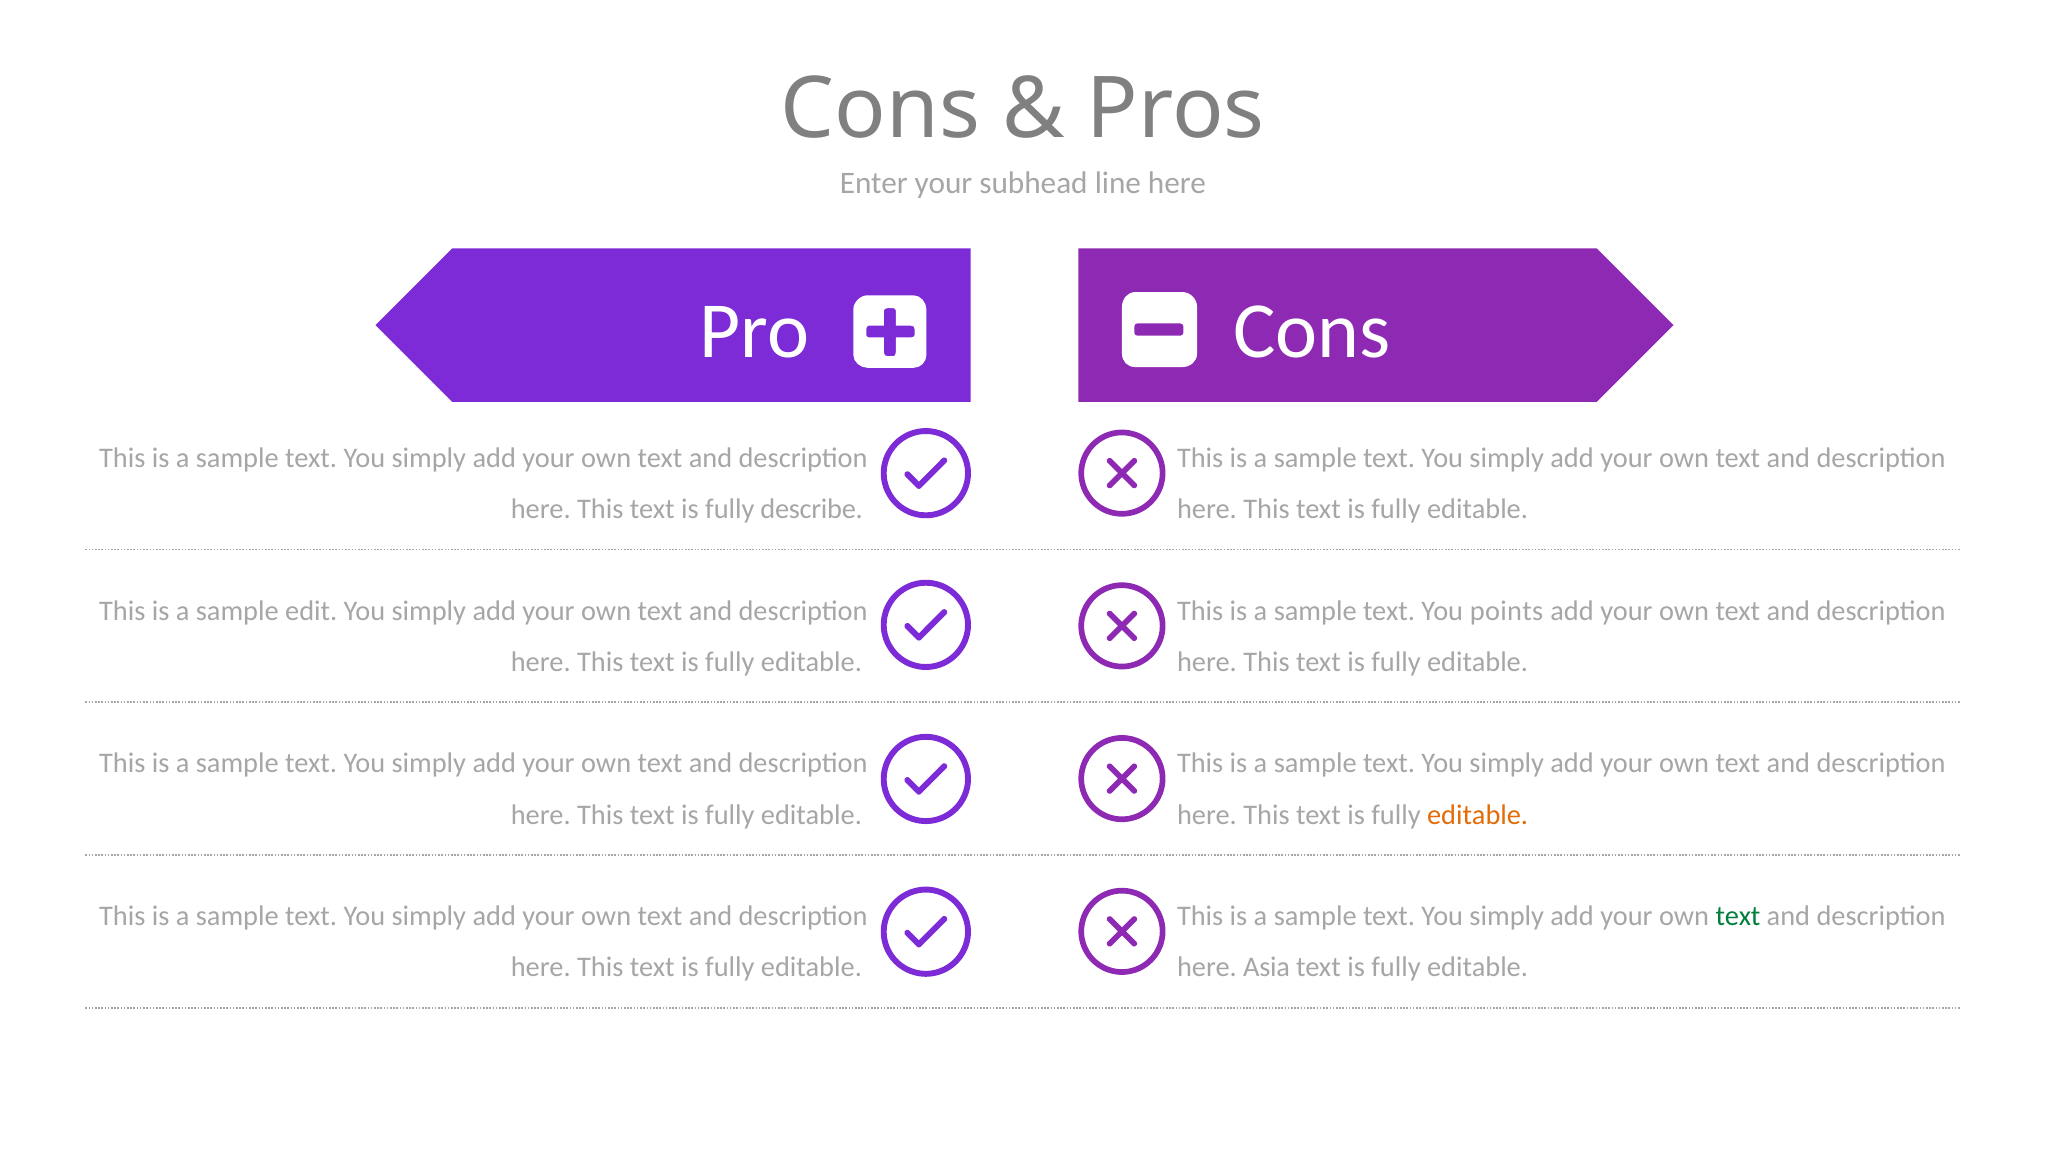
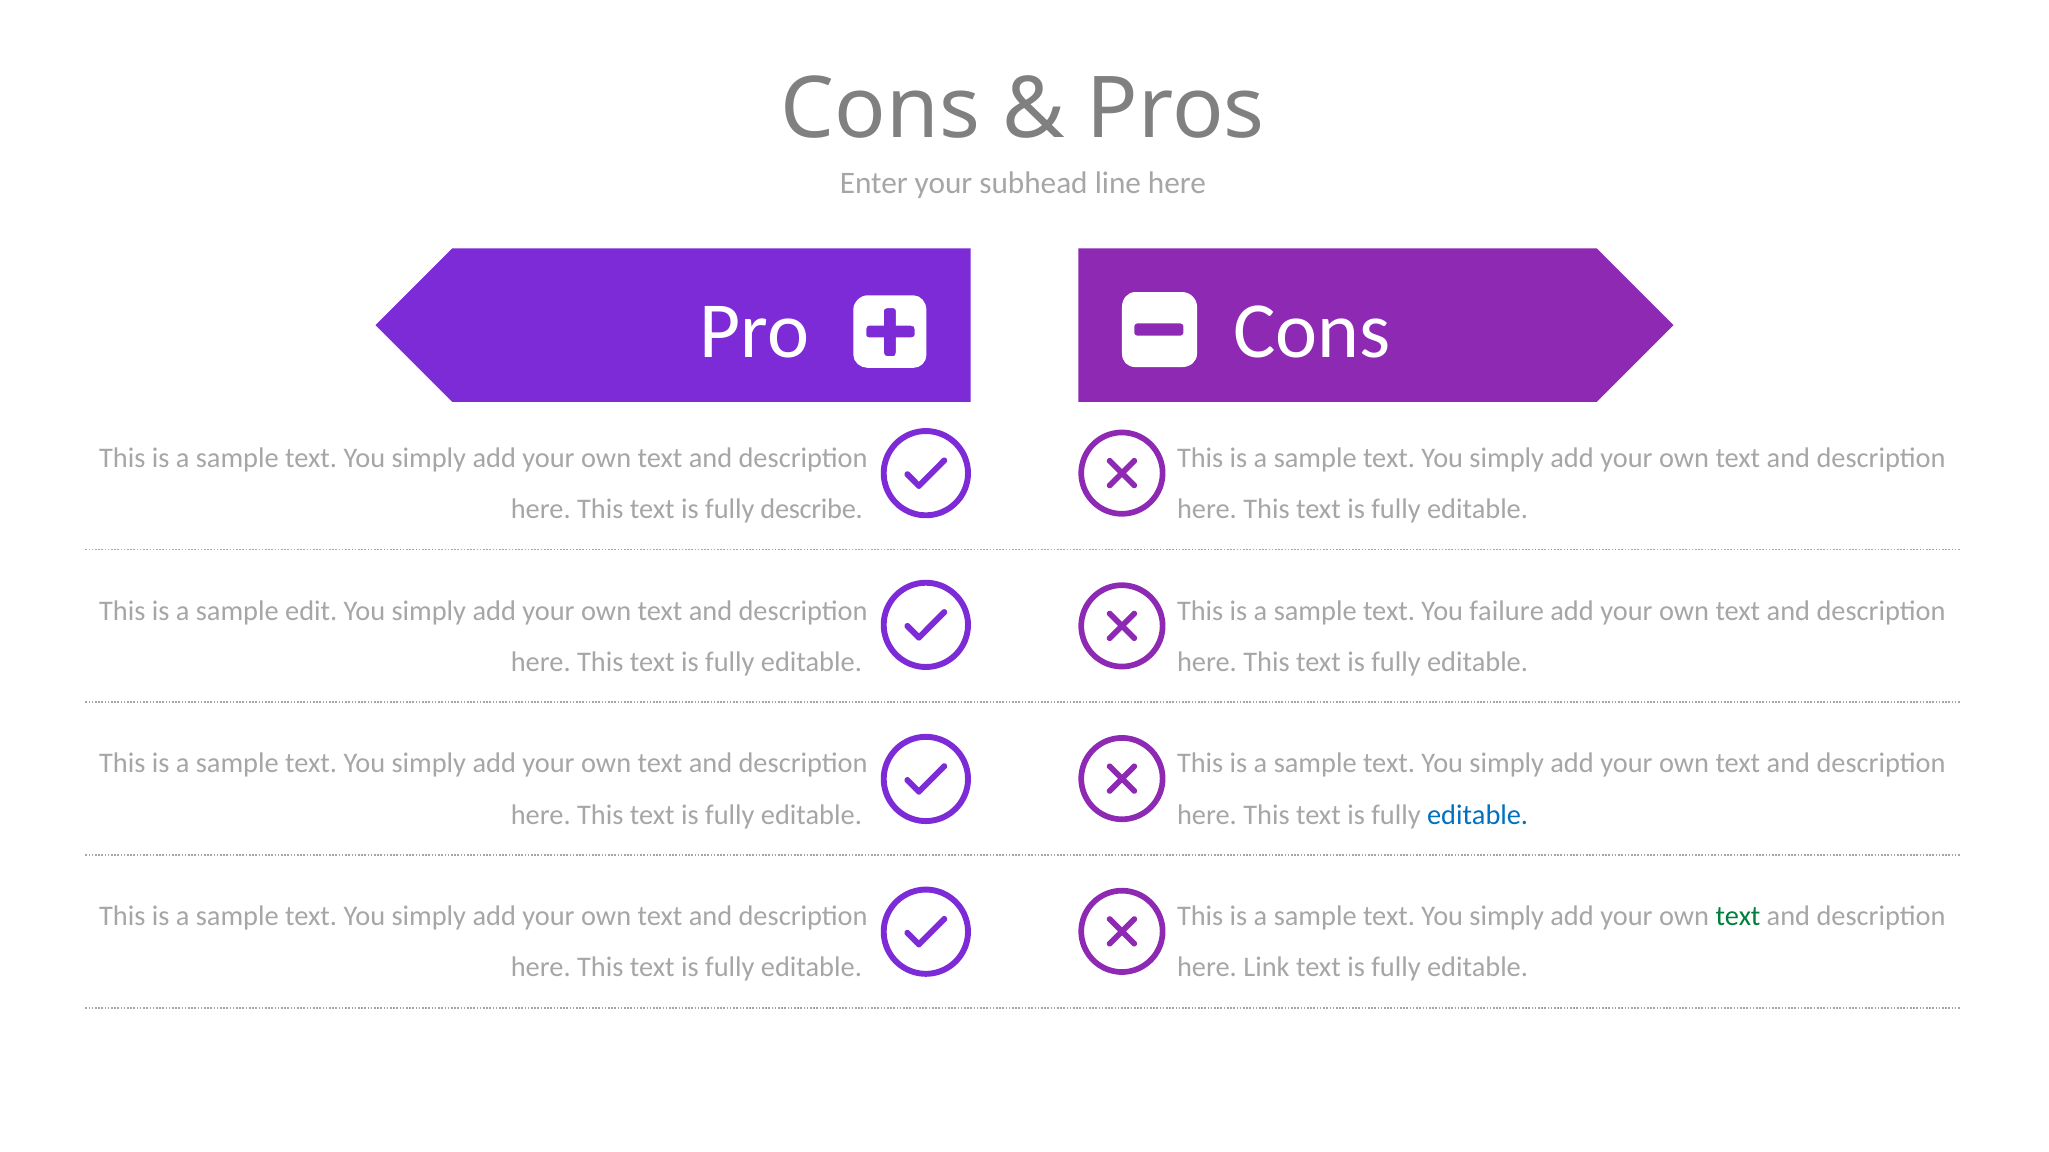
points: points -> failure
editable at (1478, 815) colour: orange -> blue
Asia: Asia -> Link
